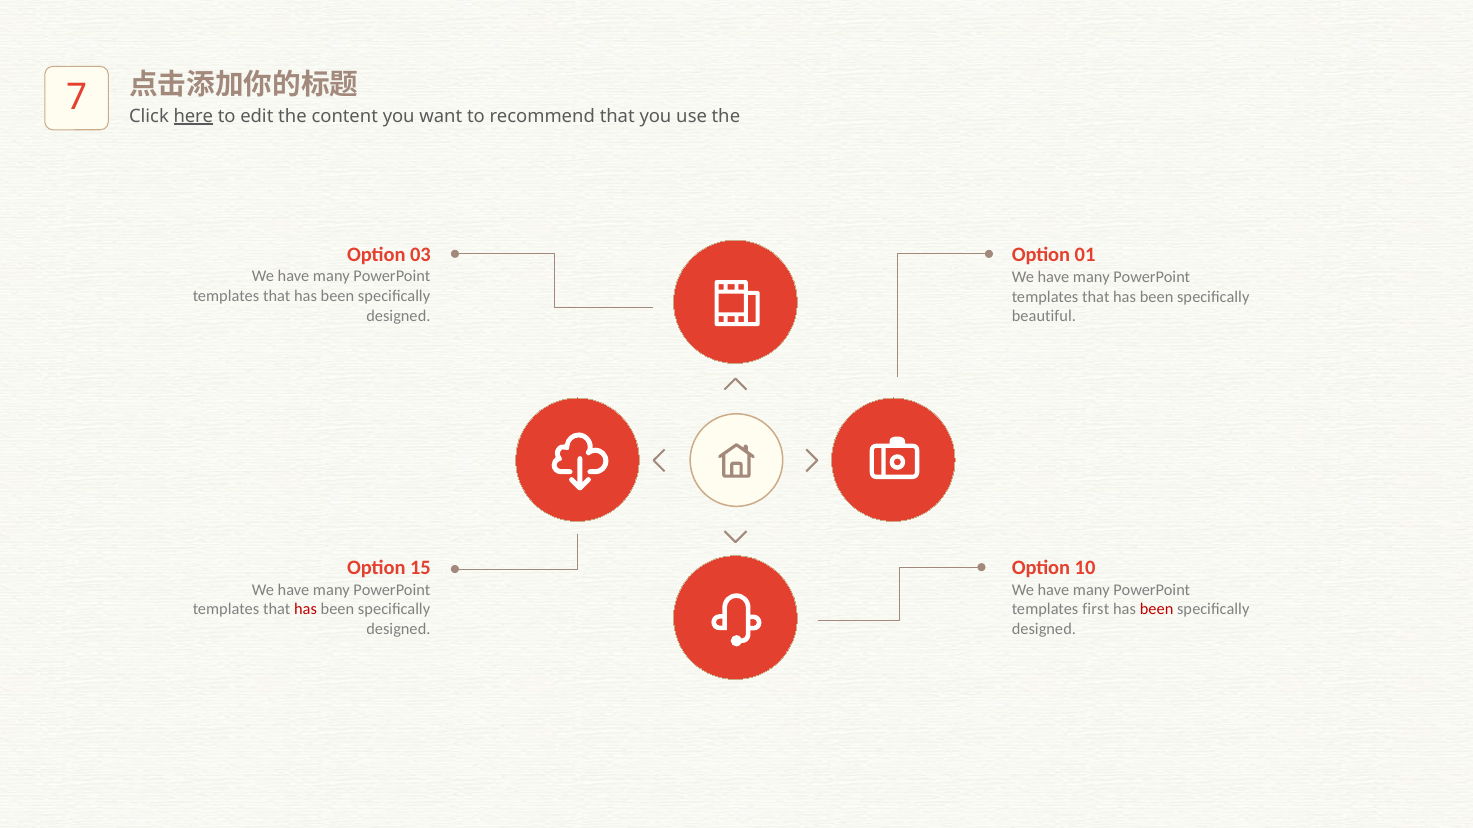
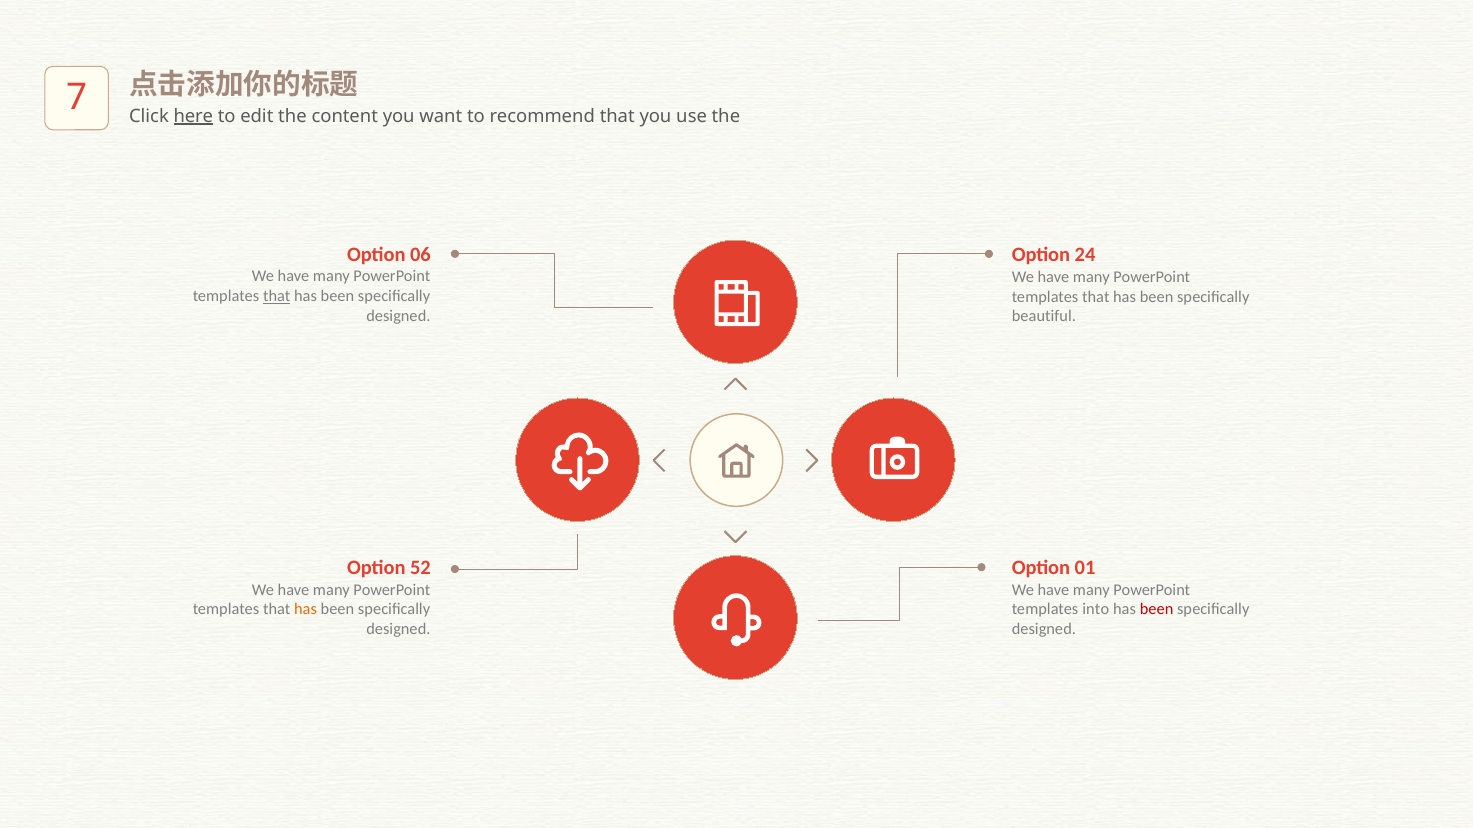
03: 03 -> 06
01: 01 -> 24
that at (277, 296) underline: none -> present
15: 15 -> 52
10: 10 -> 01
has at (305, 609) colour: red -> orange
first: first -> into
